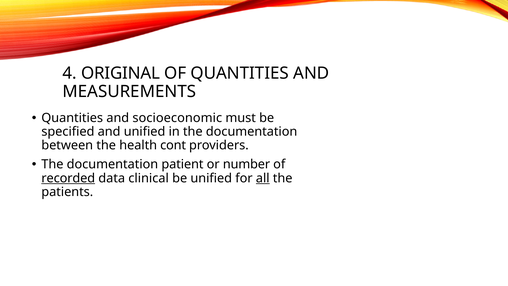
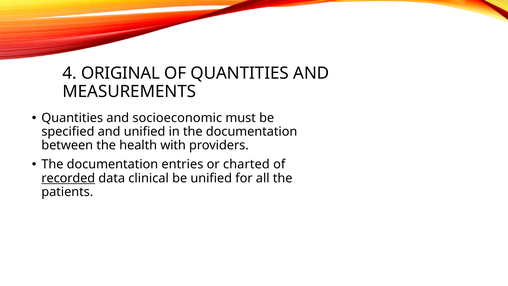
cont: cont -> with
patient: patient -> entries
number: number -> charted
all underline: present -> none
